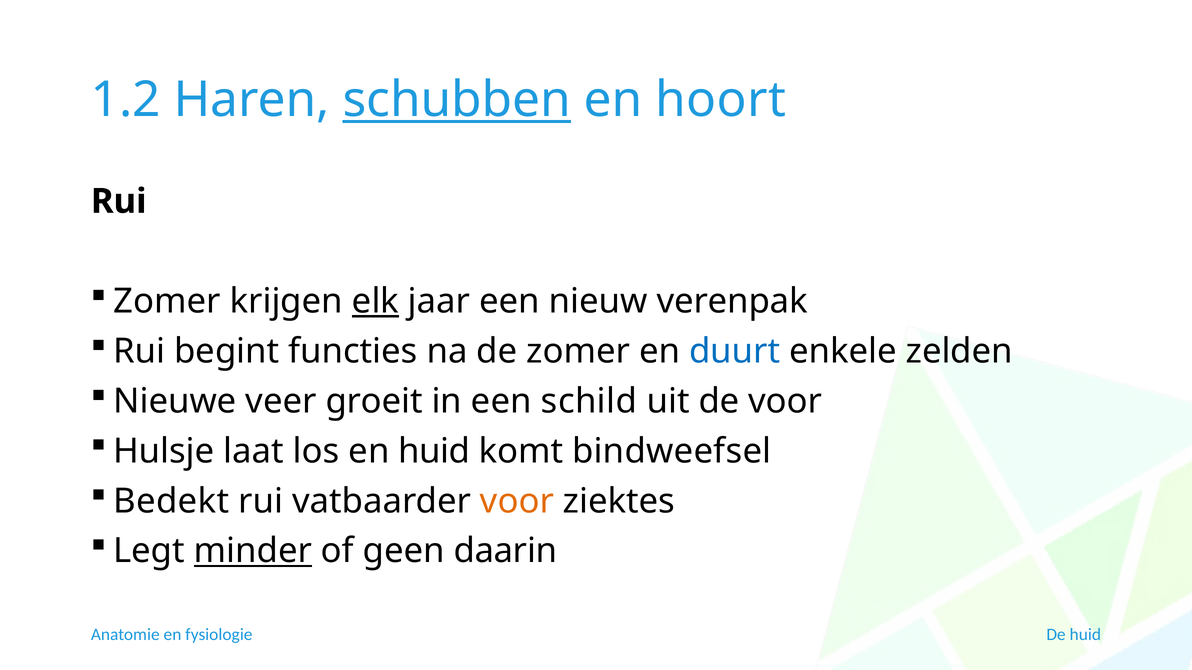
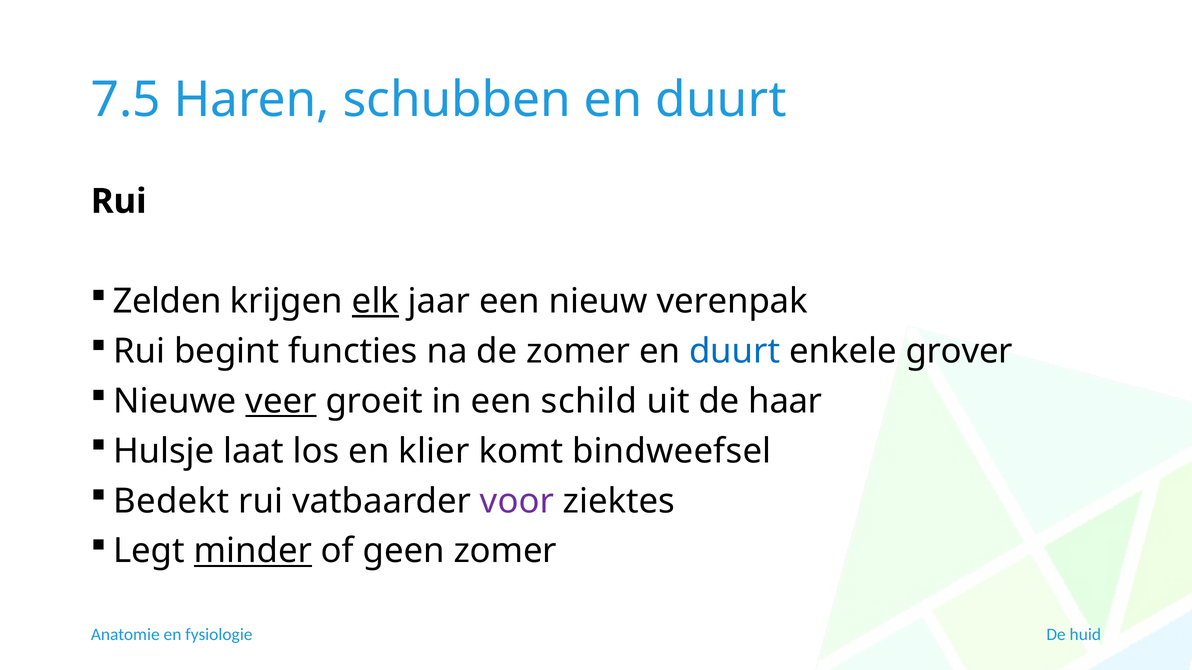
1.2: 1.2 -> 7.5
schubben underline: present -> none
hoort at (721, 100): hoort -> duurt
Zomer at (167, 301): Zomer -> Zelden
zelden: zelden -> grover
veer underline: none -> present
de voor: voor -> haar
en huid: huid -> klier
voor at (517, 501) colour: orange -> purple
geen daarin: daarin -> zomer
